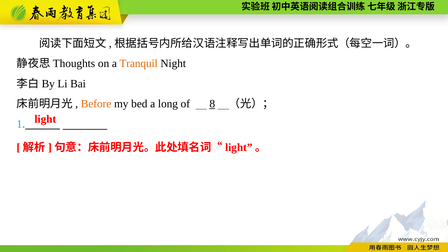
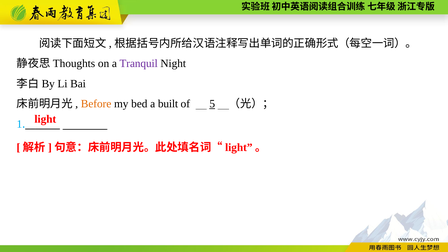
Tranquil colour: orange -> purple
long: long -> built
8: 8 -> 5
